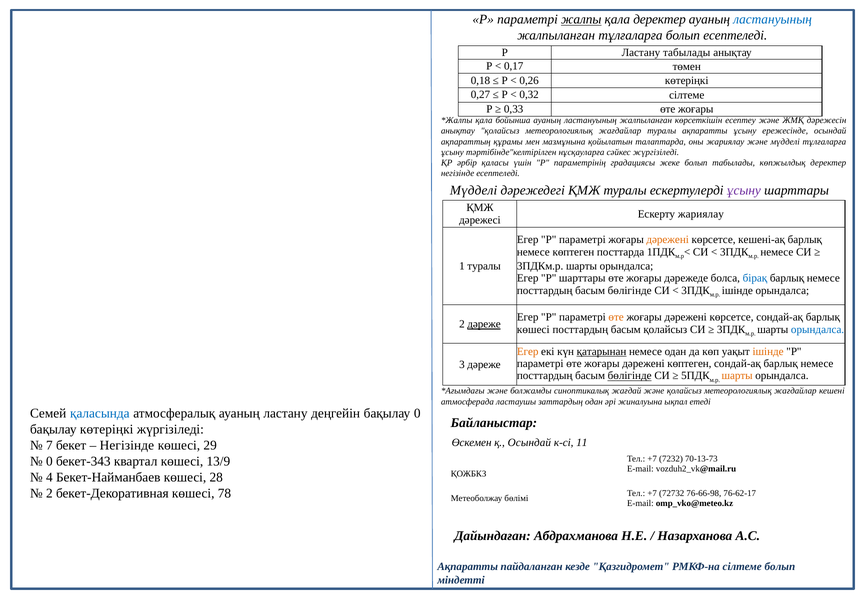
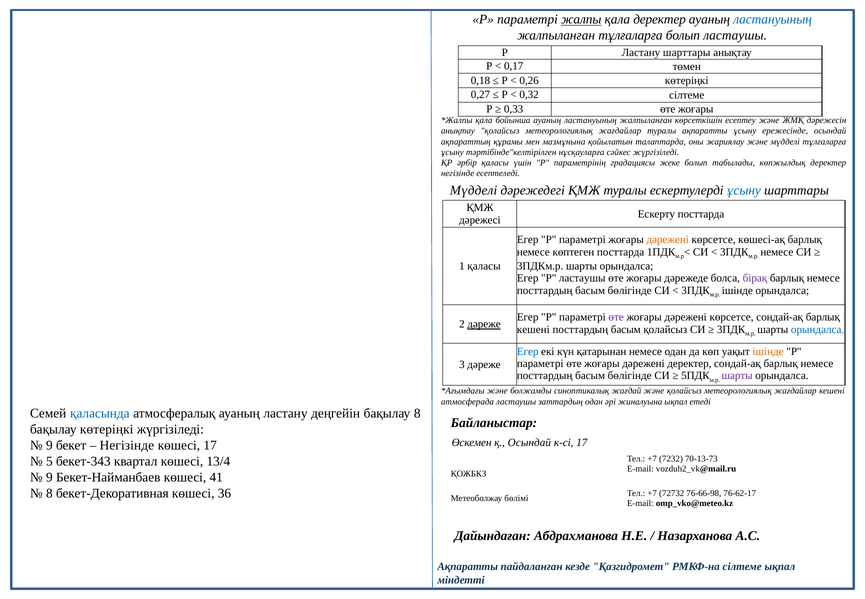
болып есептеледі: есептеледі -> ластаушы
Ластану табылады: табылады -> шарттары
ұсыну at (744, 190) colour: purple -> blue
Ескерту жариялау: жариялау -> посттарда
кешені-ақ: кешені-ақ -> көшесі-ақ
1 туралы: туралы -> қаласы
P шарттары: шарттары -> ластаушы
бірақ colour: blue -> purple
өте at (616, 317) colour: orange -> purple
көшесі at (533, 329): көшесі -> кешені
Егер at (528, 351) colour: orange -> blue
қатарынан underline: present -> none
дәрежені көптеген: көптеген -> деректер
бөлігінде at (630, 376) underline: present -> none
шарты at (737, 376) colour: orange -> purple
бақылау 0: 0 -> 8
к-сі 11: 11 -> 17
7 at (49, 445): 7 -> 9
көшесі 29: 29 -> 17
0 at (49, 461): 0 -> 5
13/9: 13/9 -> 13/4
4 at (49, 477): 4 -> 9
28: 28 -> 41
2 at (49, 493): 2 -> 8
78: 78 -> 36
сілтеме болып: болып -> ықпал
